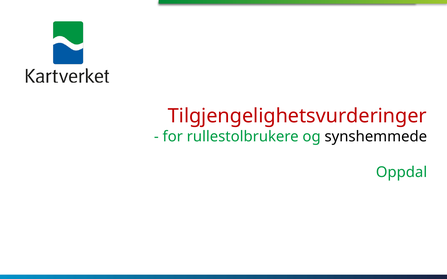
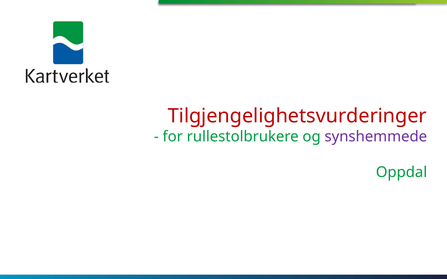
synshemmede colour: black -> purple
